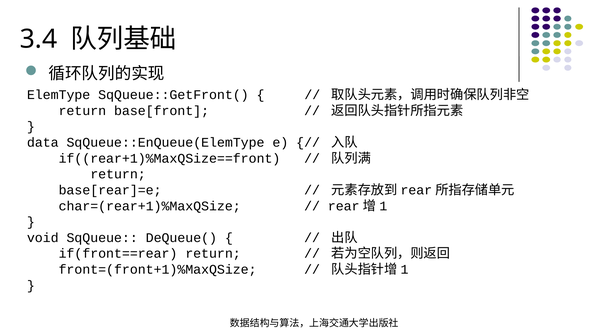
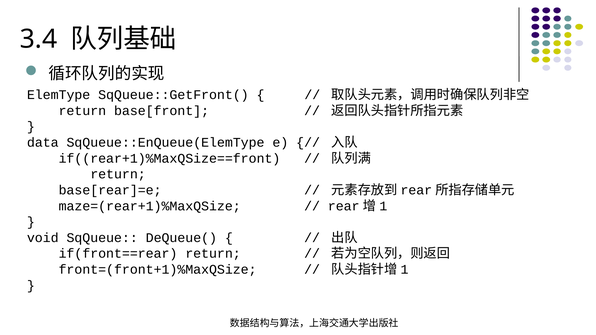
char=(rear+1)%MaxQSize: char=(rear+1)%MaxQSize -> maze=(rear+1)%MaxQSize
